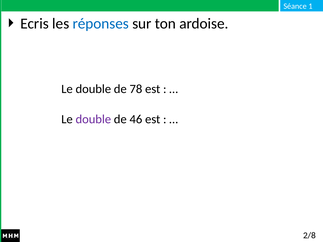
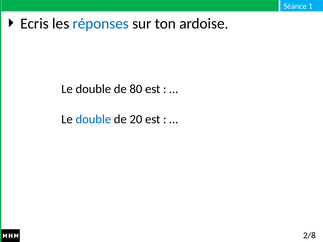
78: 78 -> 80
double at (93, 119) colour: purple -> blue
46: 46 -> 20
